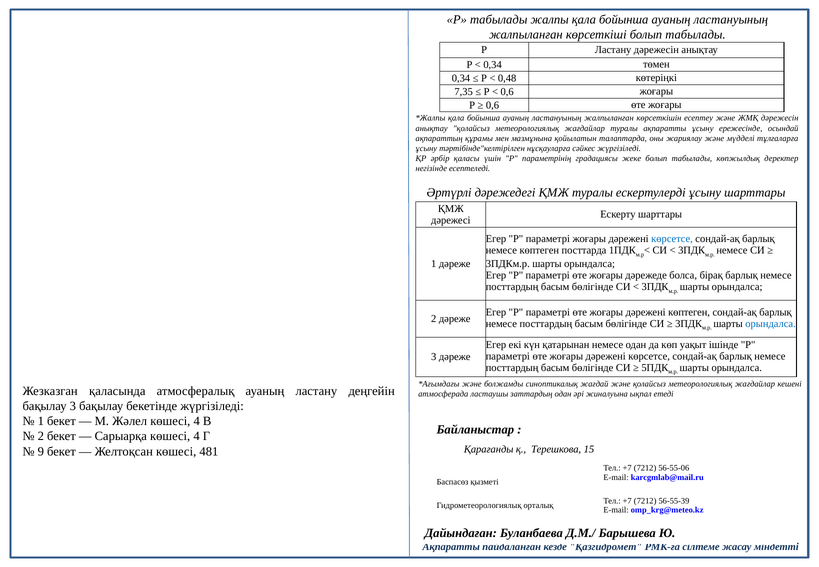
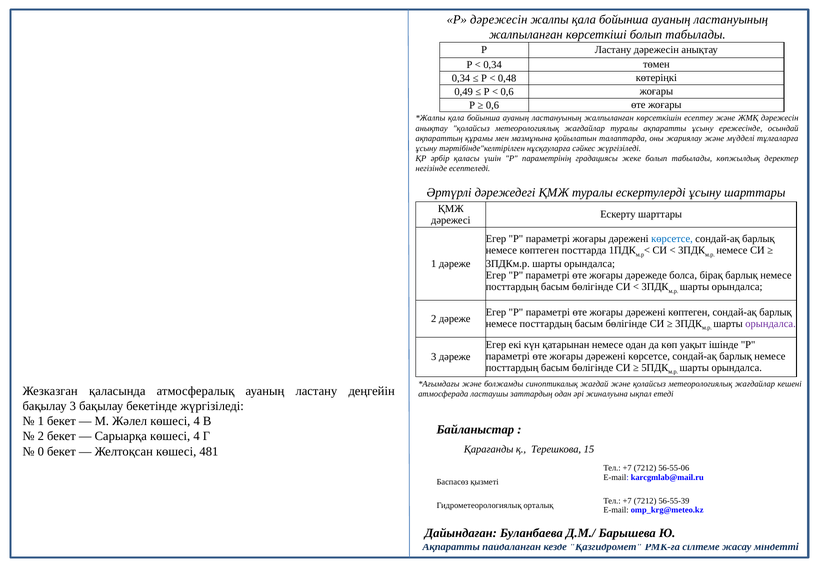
Р табылады: табылады -> дәрежесін
7,35: 7,35 -> 0,49
орындалса at (771, 324) colour: blue -> purple
9: 9 -> 0
